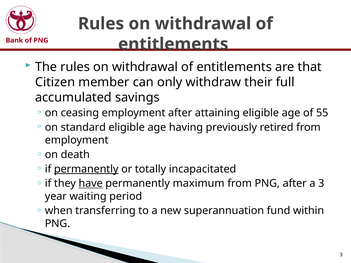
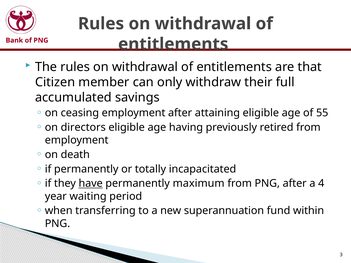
standard: standard -> directors
permanently at (86, 169) underline: present -> none
a 3: 3 -> 4
